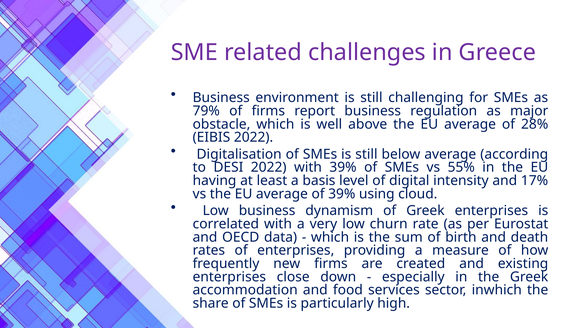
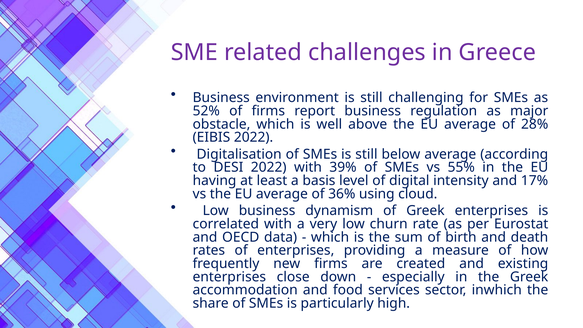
79%: 79% -> 52%
of 39%: 39% -> 36%
